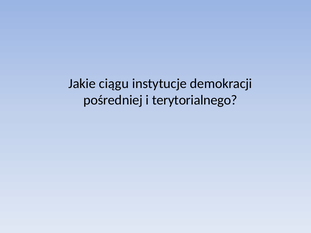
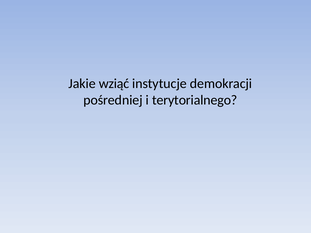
ciągu: ciągu -> wziąć
